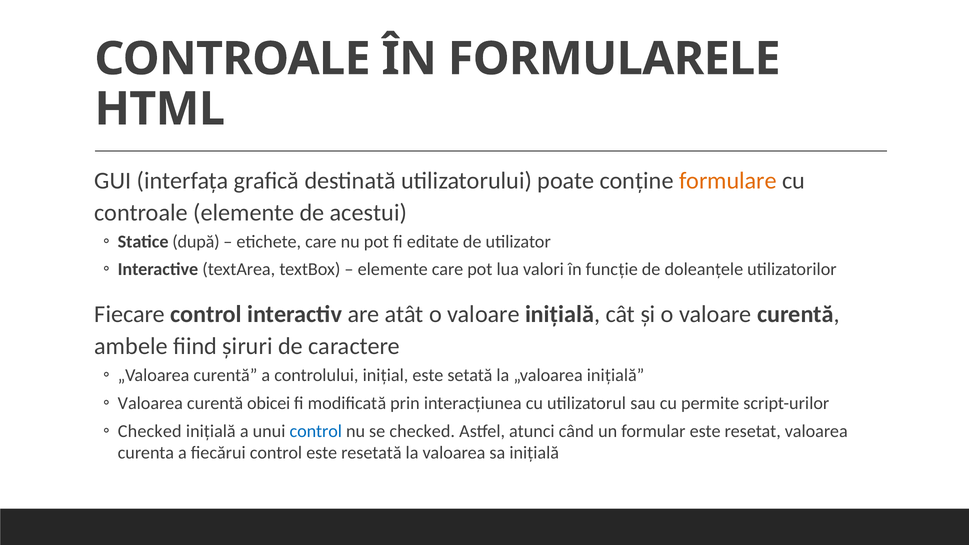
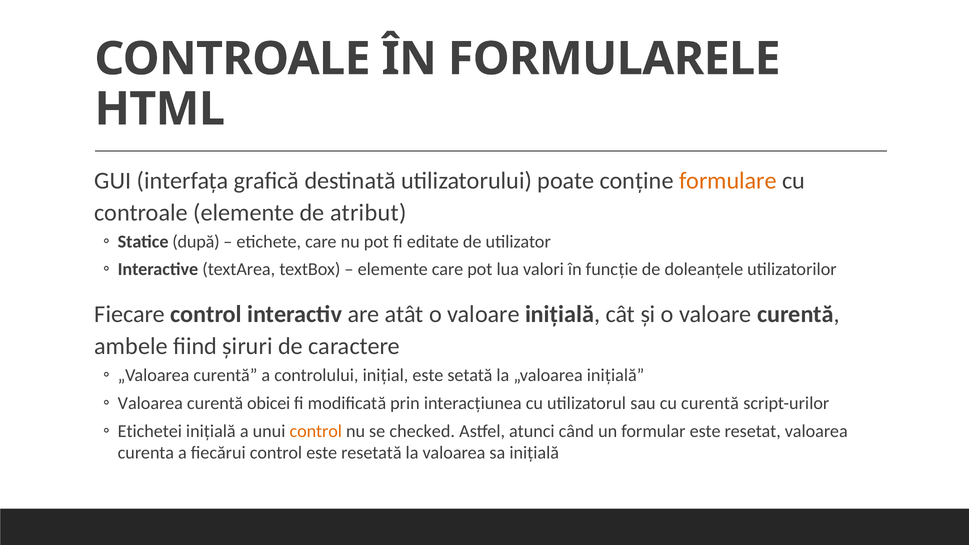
acestui: acestui -> atribut
cu permite: permite -> curentă
Checked at (150, 431): Checked -> Etichetei
control at (316, 431) colour: blue -> orange
